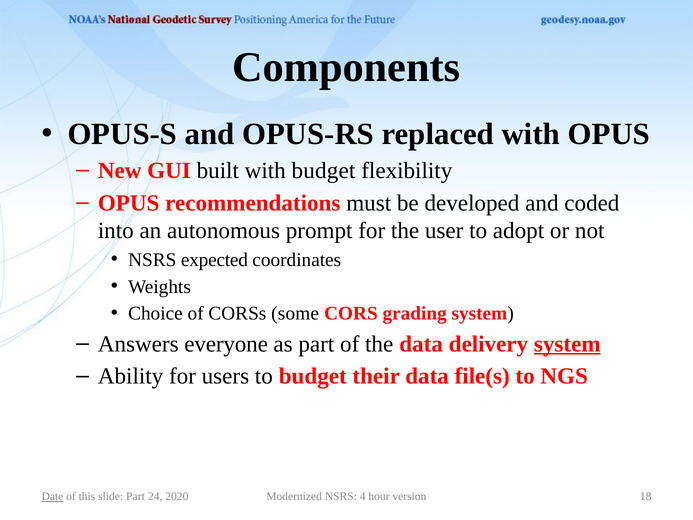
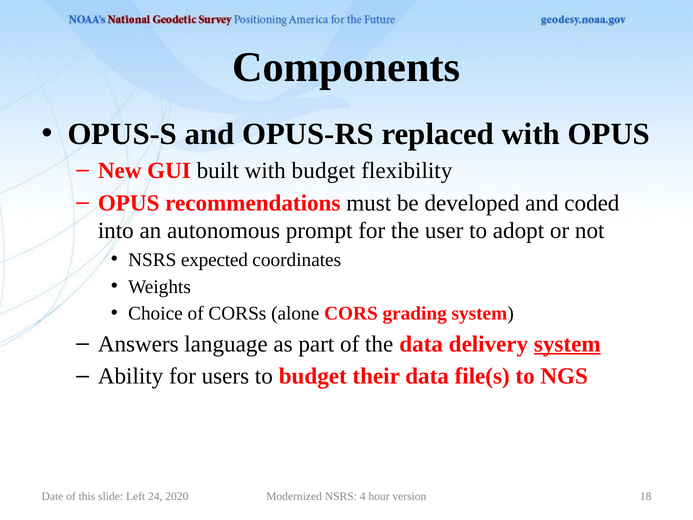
some: some -> alone
everyone: everyone -> language
Date underline: present -> none
slide Part: Part -> Left
